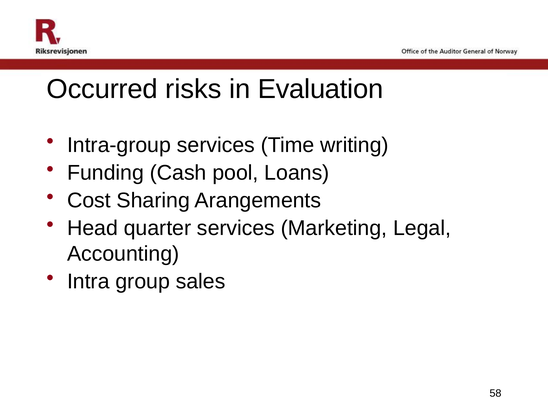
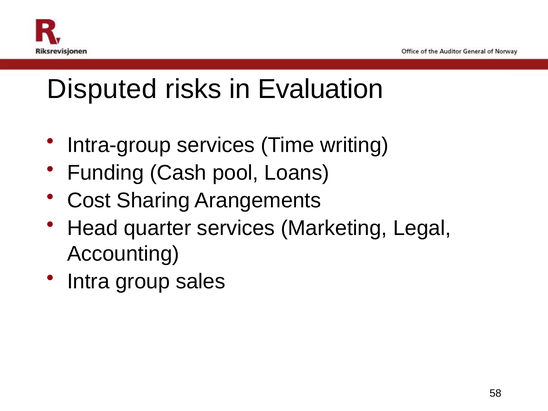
Occurred: Occurred -> Disputed
